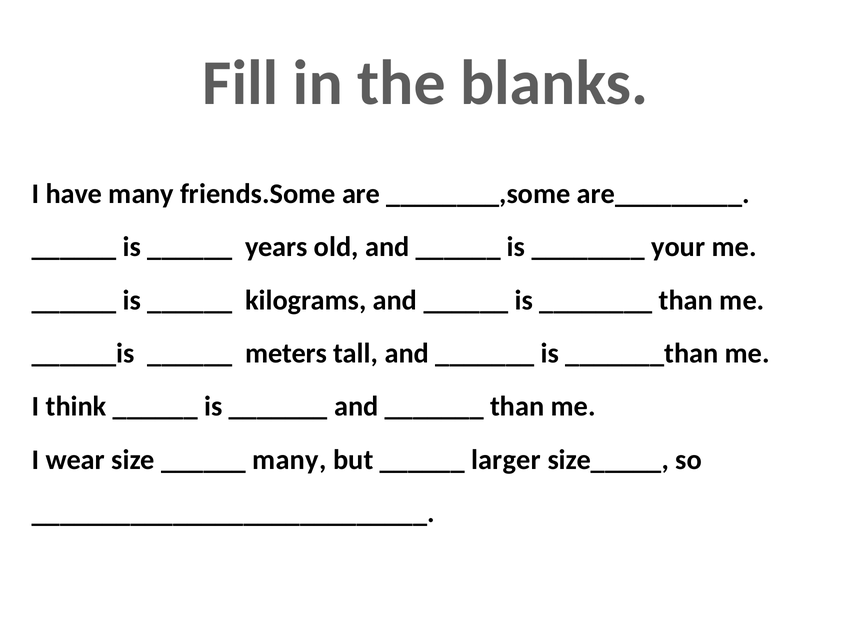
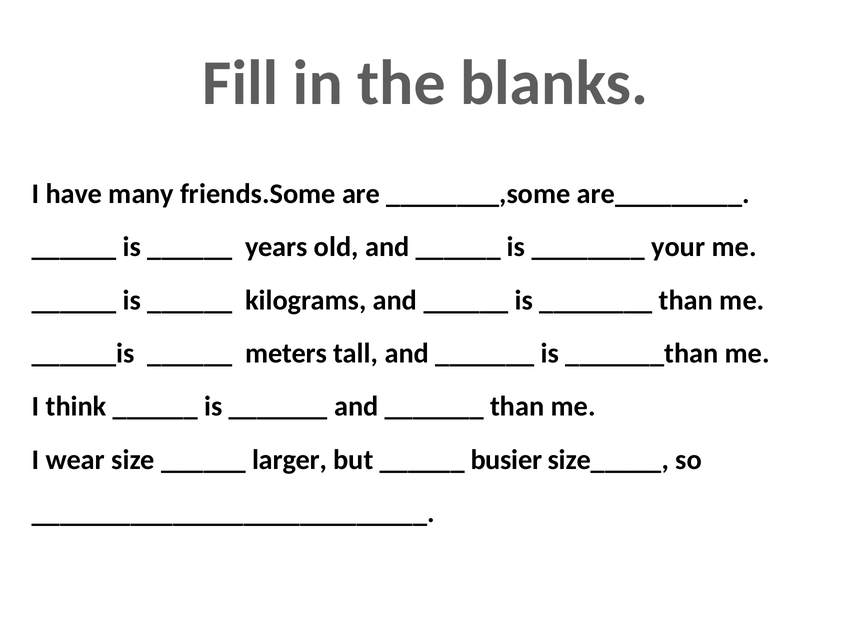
many at (289, 460): many -> larger
larger: larger -> busier
